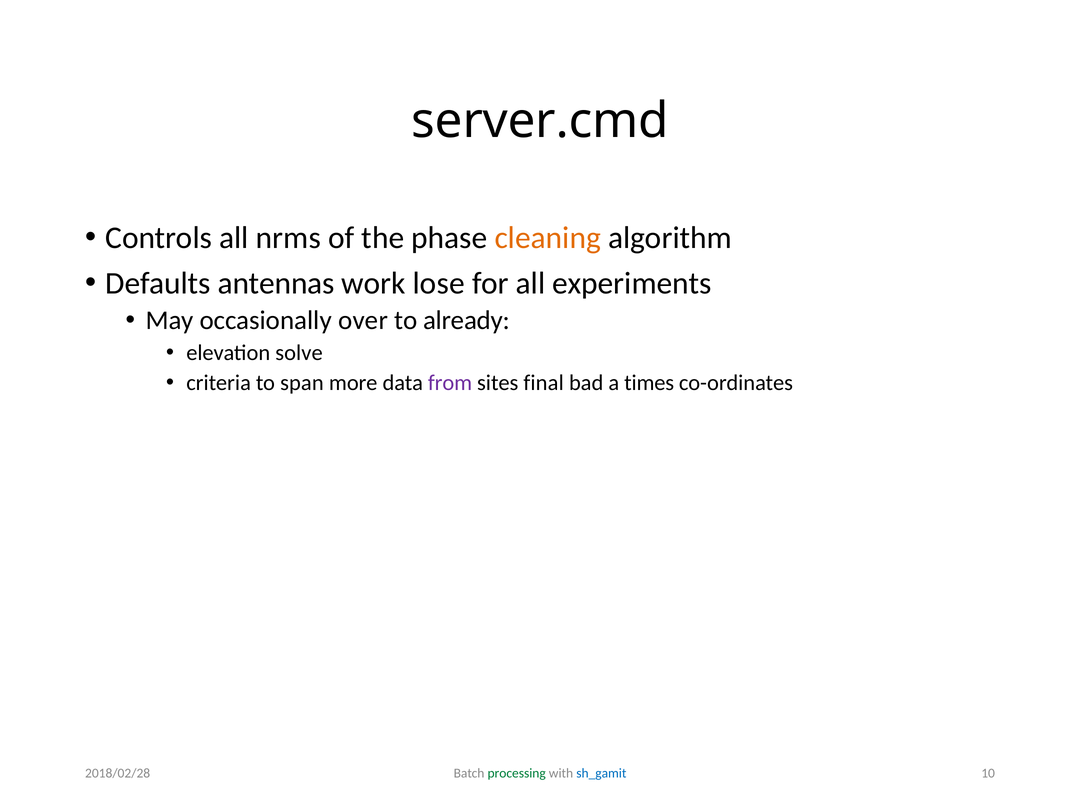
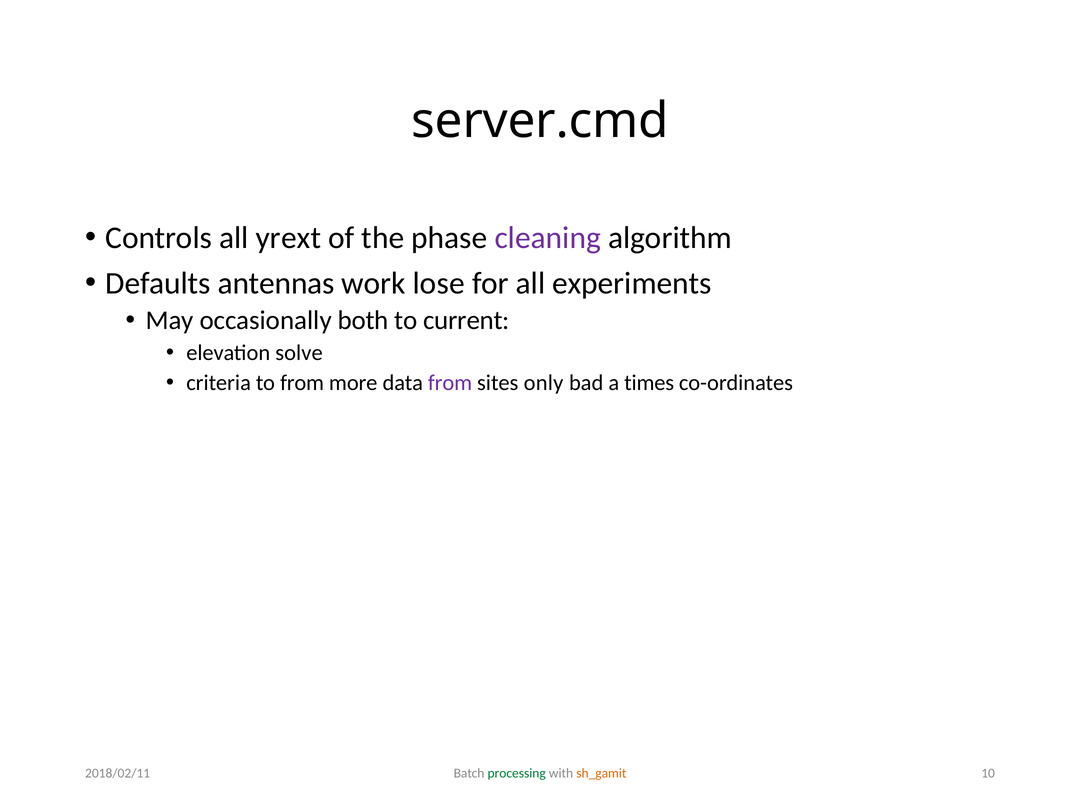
nrms: nrms -> yrext
cleaning colour: orange -> purple
over: over -> both
already: already -> current
to span: span -> from
final: final -> only
sh_gamit colour: blue -> orange
2018/02/28: 2018/02/28 -> 2018/02/11
